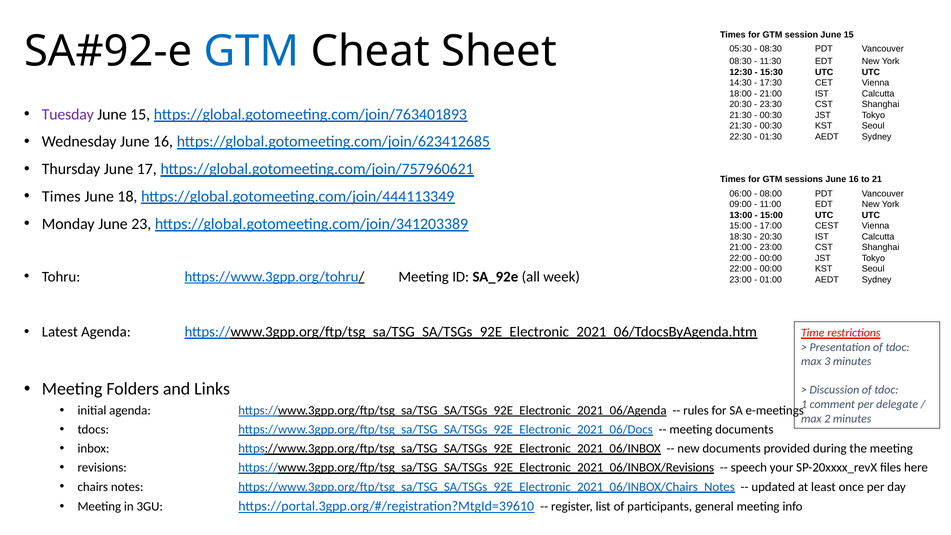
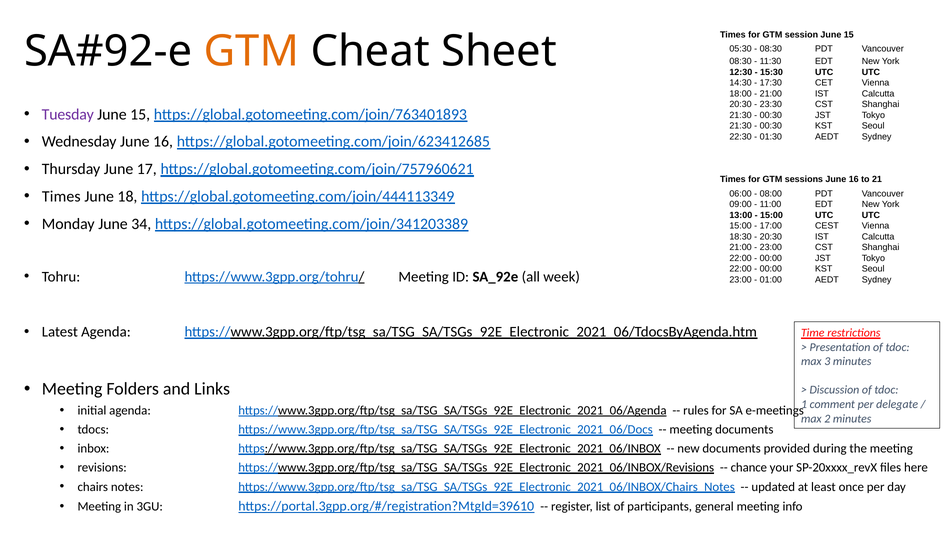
GTM at (251, 51) colour: blue -> orange
23: 23 -> 34
speech: speech -> chance
